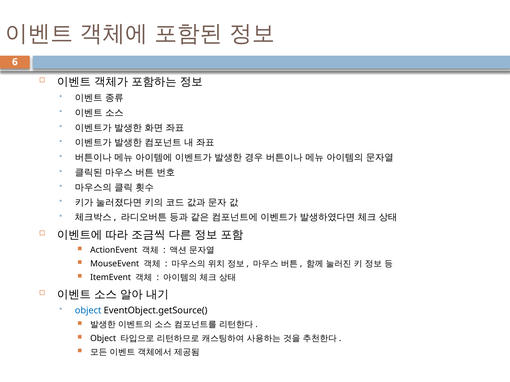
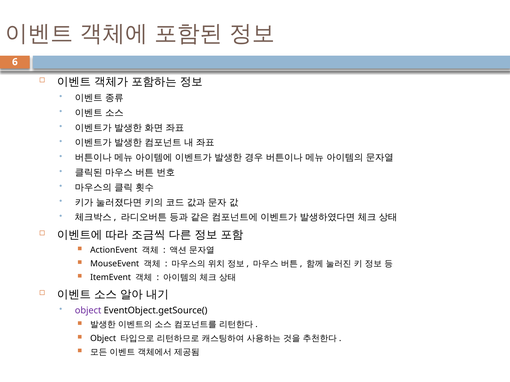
object at (88, 311) colour: blue -> purple
